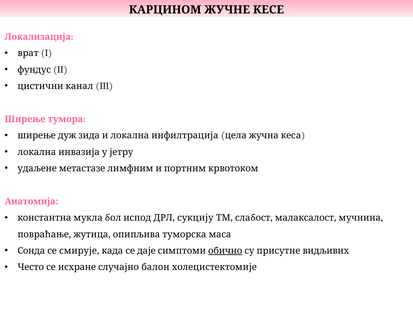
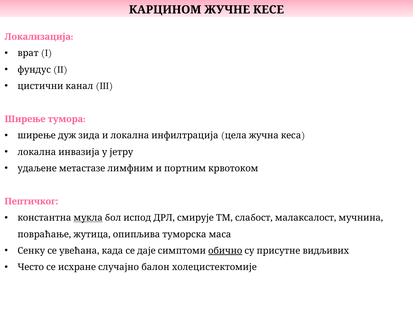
Анатомија: Анатомија -> Пептичког
мукла underline: none -> present
сукцију: сукцију -> смирује
Сонда: Сонда -> Сенку
смирује: смирује -> увећана
